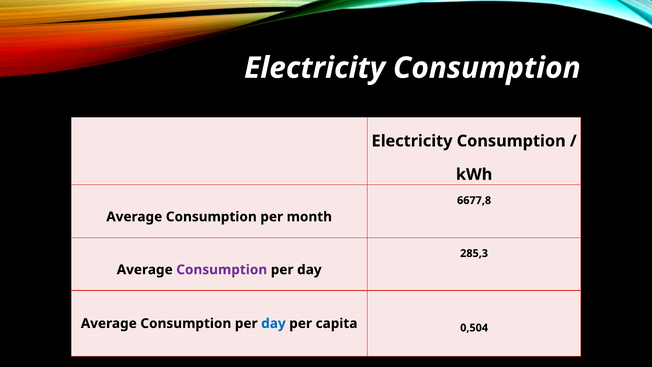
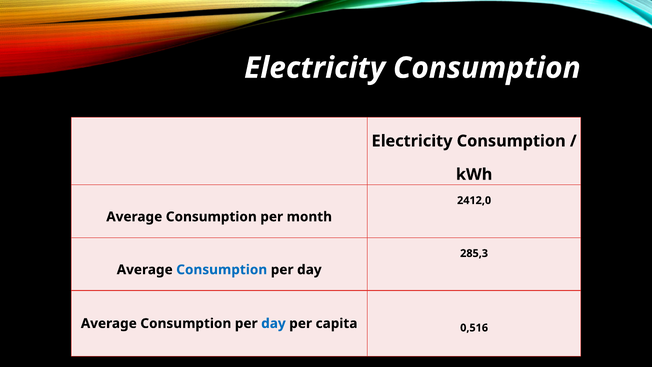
6677,8: 6677,8 -> 2412,0
Consumption at (222, 270) colour: purple -> blue
0,504: 0,504 -> 0,516
